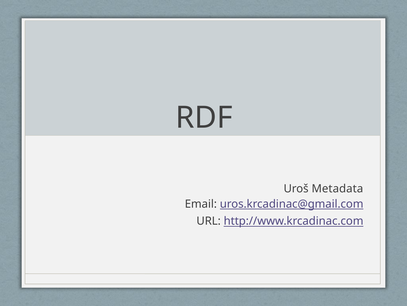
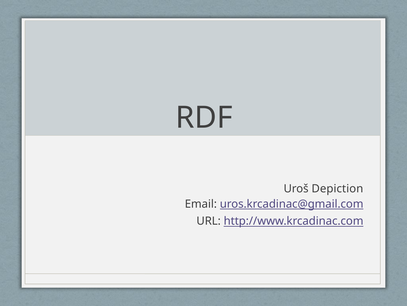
Metadata: Metadata -> Depiction
